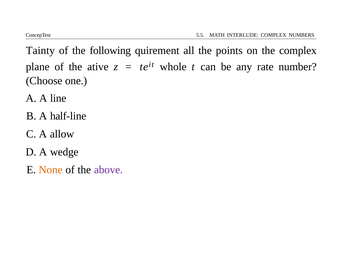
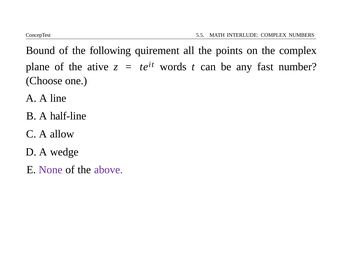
Tainty: Tainty -> Bound
whole: whole -> words
rate: rate -> fast
None colour: orange -> purple
